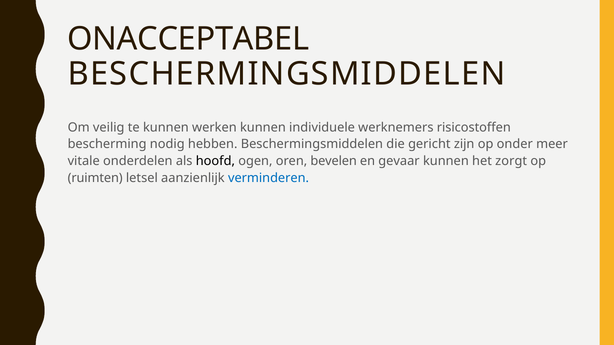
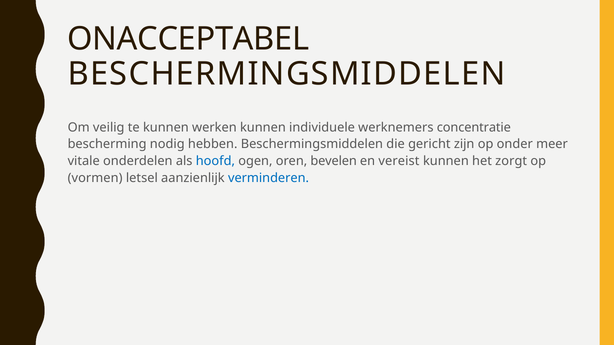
risicostoffen: risicostoffen -> concentratie
hoofd colour: black -> blue
gevaar: gevaar -> vereist
ruimten: ruimten -> vormen
